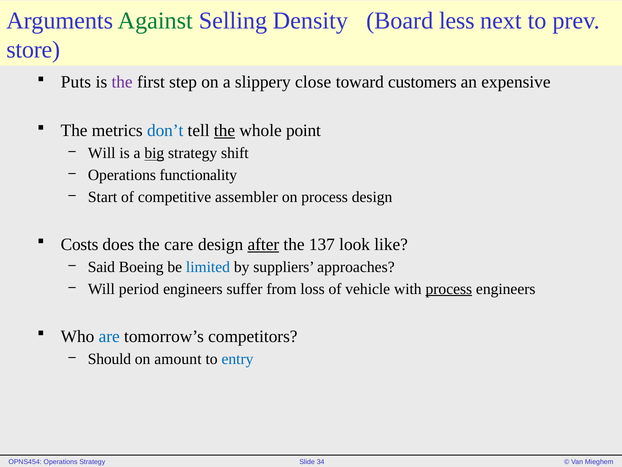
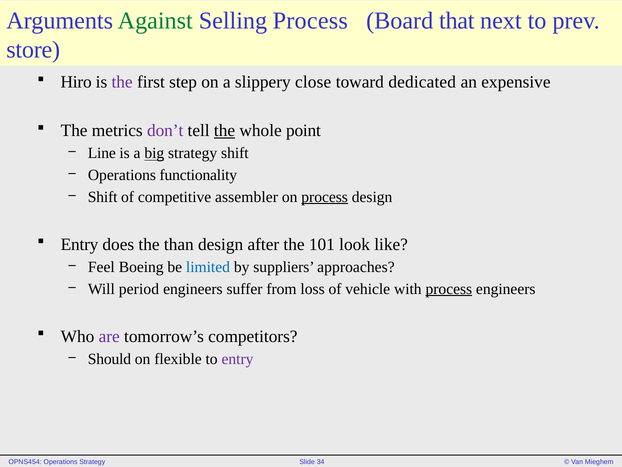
Selling Density: Density -> Process
less: less -> that
Puts: Puts -> Hiro
customers: customers -> dedicated
don’t colour: blue -> purple
Will at (102, 153): Will -> Line
Start at (103, 197): Start -> Shift
process at (325, 197) underline: none -> present
Costs at (80, 244): Costs -> Entry
care: care -> than
after underline: present -> none
137: 137 -> 101
Said: Said -> Feel
are colour: blue -> purple
amount: amount -> flexible
entry at (238, 359) colour: blue -> purple
